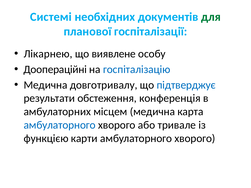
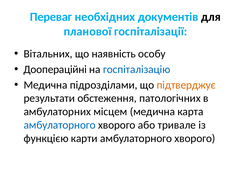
Системі: Системі -> Переваг
для colour: green -> black
Лікарнею: Лікарнею -> Вітальних
виявлене: виявлене -> наявність
довготривалу: довготривалу -> підрозділами
підтверджує colour: blue -> orange
конференція: конференція -> патологічних
